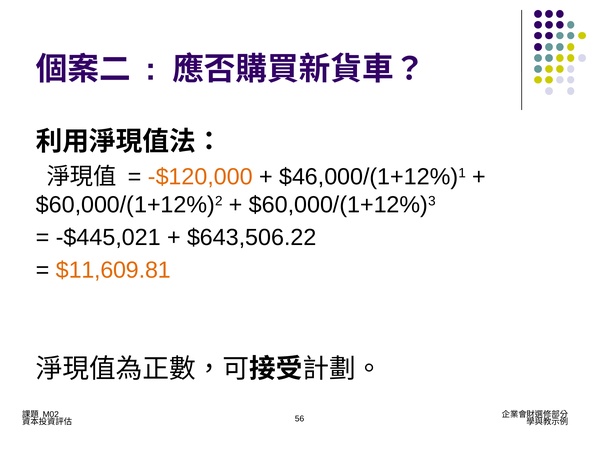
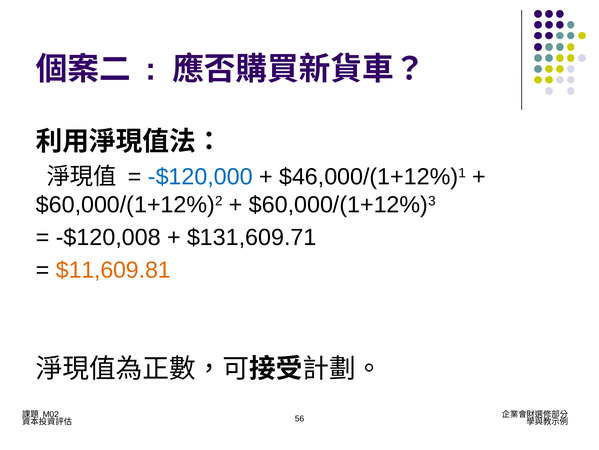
-$120,000 colour: orange -> blue
-$445,021: -$445,021 -> -$120,008
$643,506.22: $643,506.22 -> $131,609.71
